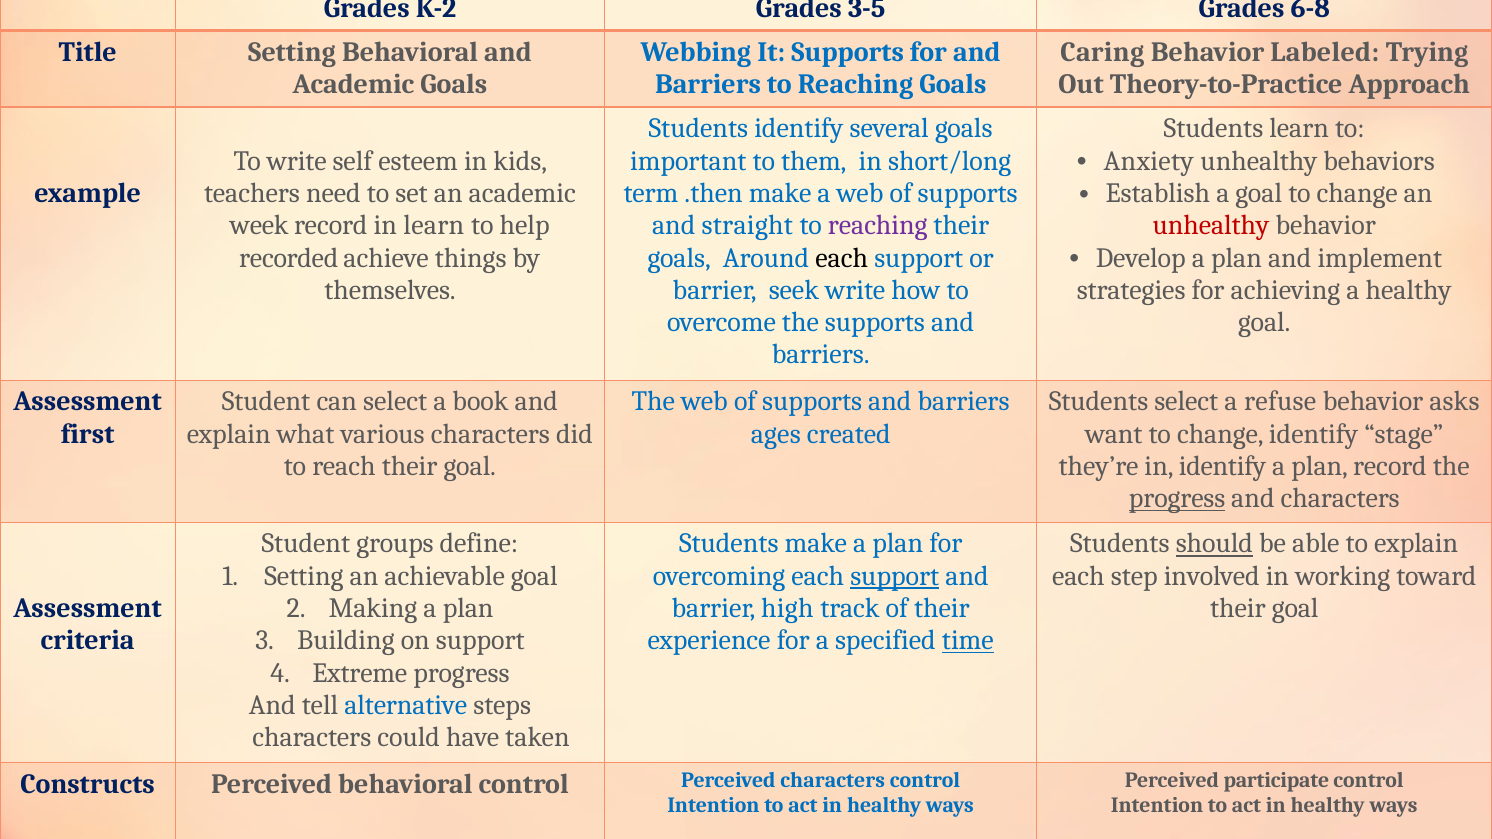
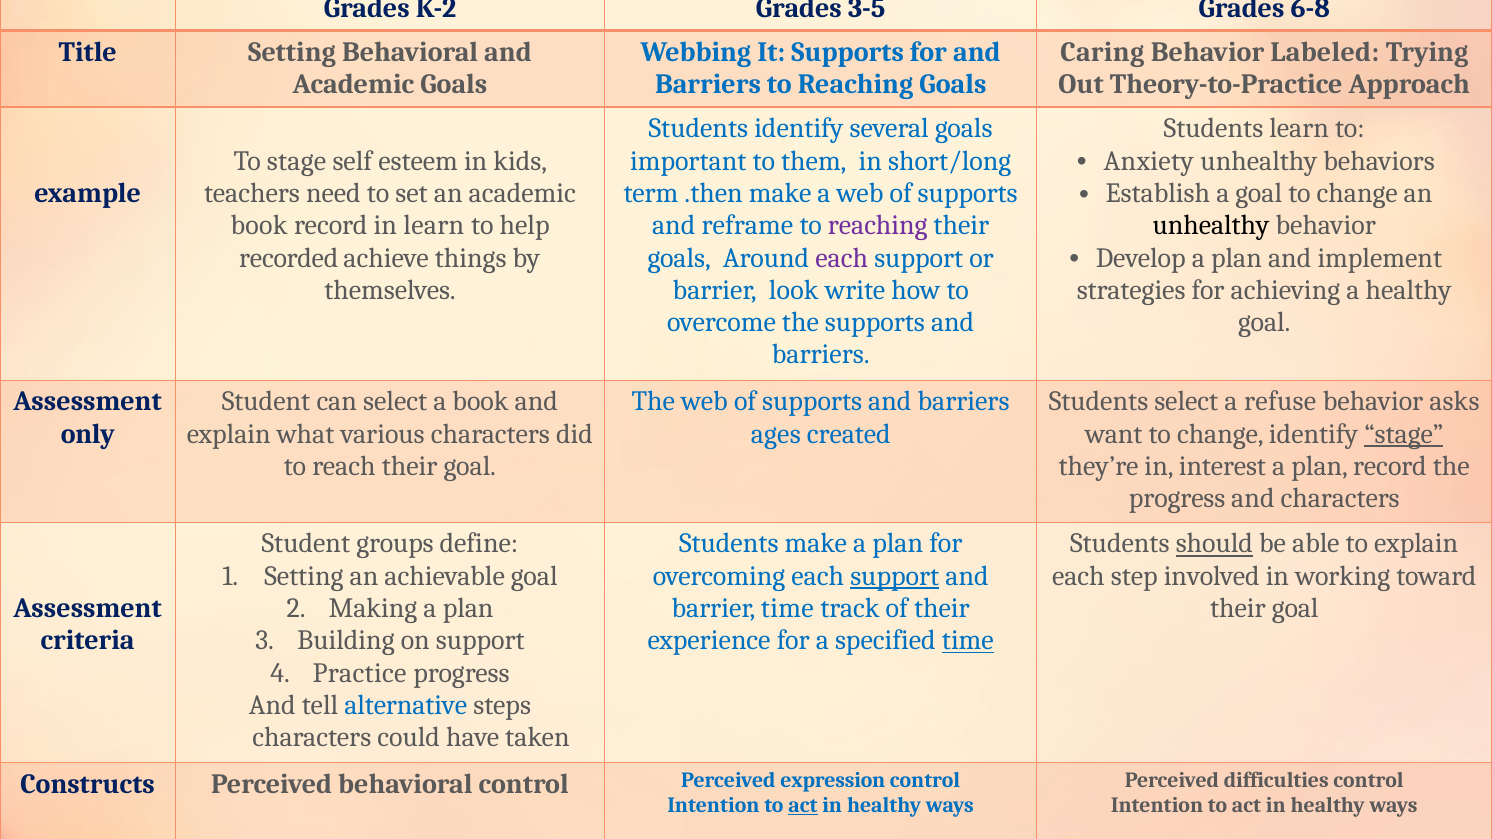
To write: write -> stage
week at (259, 226): week -> book
straight: straight -> reframe
unhealthy at (1211, 226) colour: red -> black
each at (842, 258) colour: black -> purple
seek: seek -> look
first: first -> only
stage at (1404, 434) underline: none -> present
in identify: identify -> interest
progress at (1177, 499) underline: present -> none
barrier high: high -> time
Extreme: Extreme -> Practice
participate: participate -> difficulties
Perceived characters: characters -> expression
act at (803, 806) underline: none -> present
